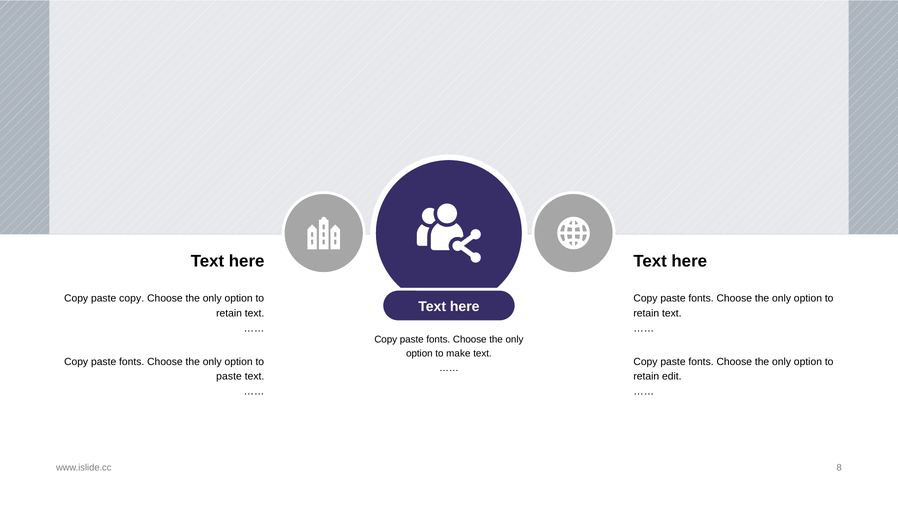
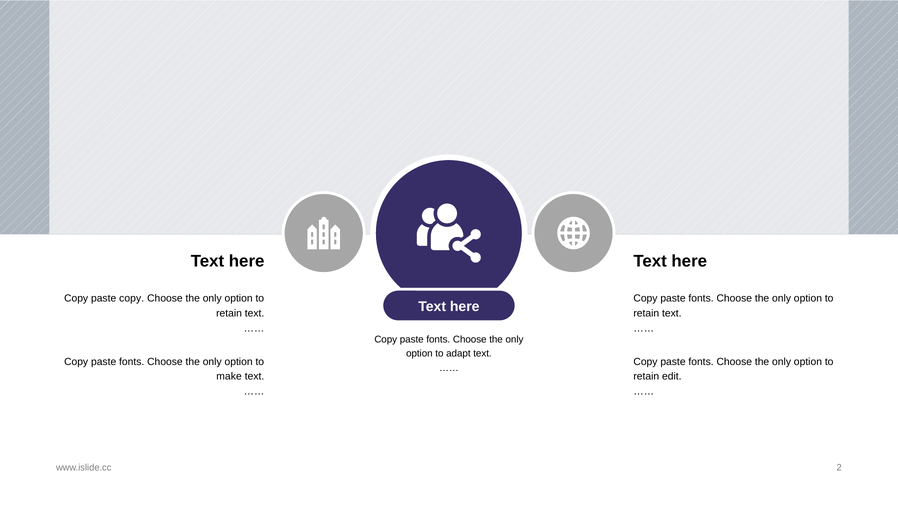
make: make -> adapt
paste at (229, 377): paste -> make
8: 8 -> 2
